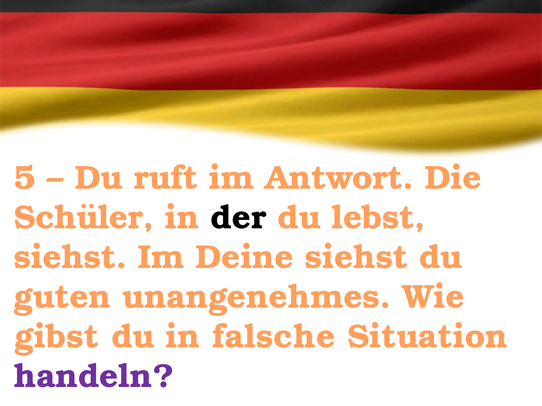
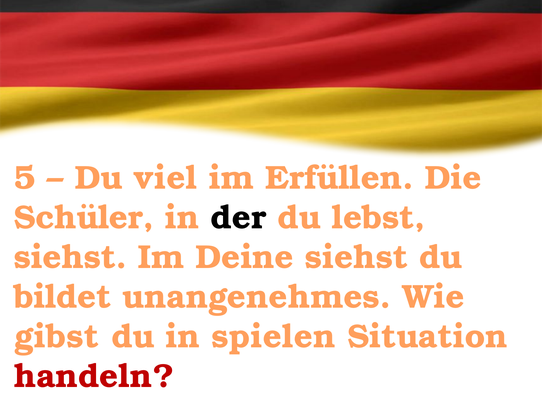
ruft: ruft -> viel
Antwort: Antwort -> Erfüllen
guten: guten -> bildet
falsche: falsche -> spielen
handeln colour: purple -> red
